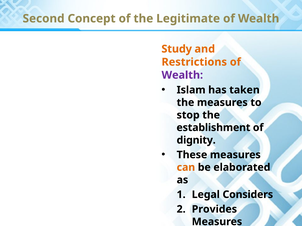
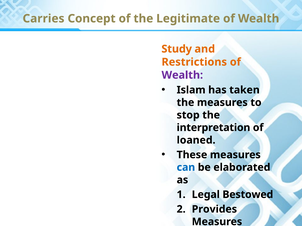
Second: Second -> Carries
establishment: establishment -> interpretation
dignity: dignity -> loaned
can colour: orange -> blue
Considers: Considers -> Bestowed
